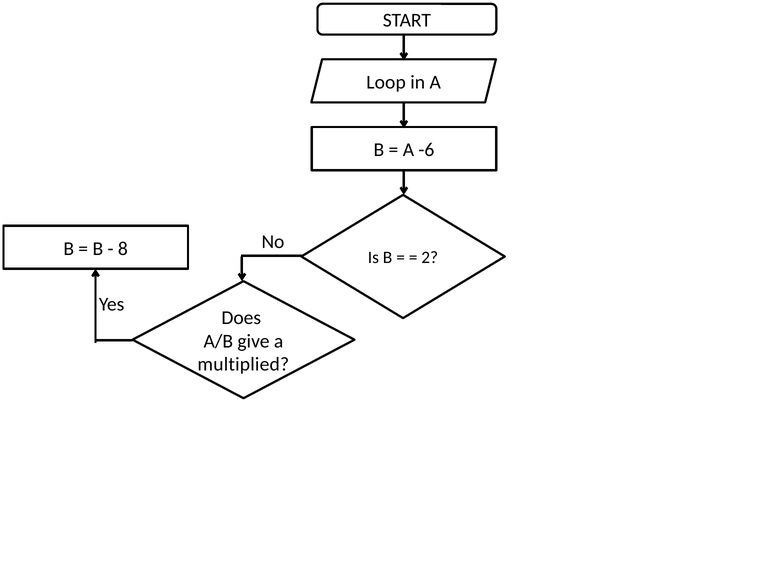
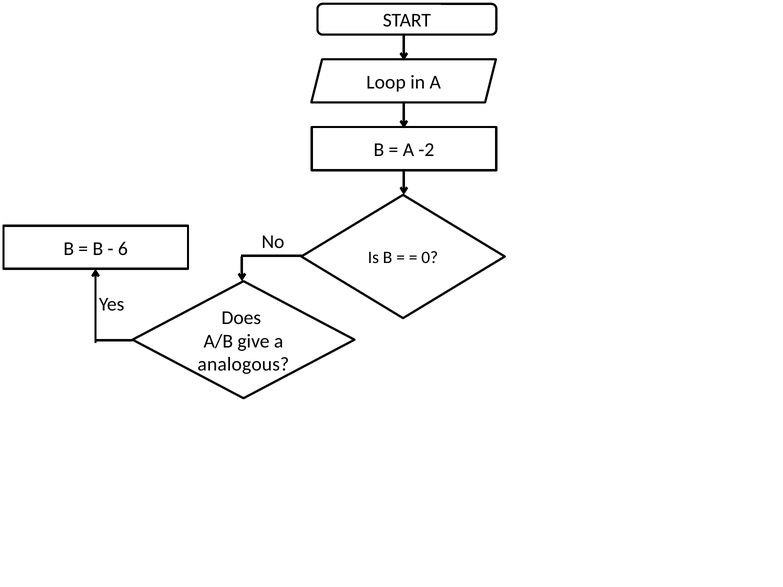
-6: -6 -> -2
8: 8 -> 6
2: 2 -> 0
multiplied: multiplied -> analogous
